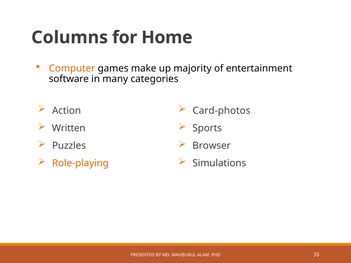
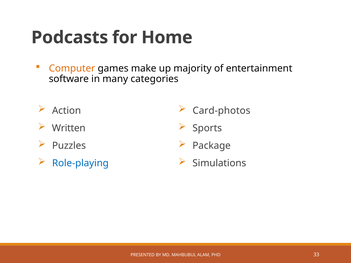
Columns: Columns -> Podcasts
Browser: Browser -> Package
Role-playing colour: orange -> blue
